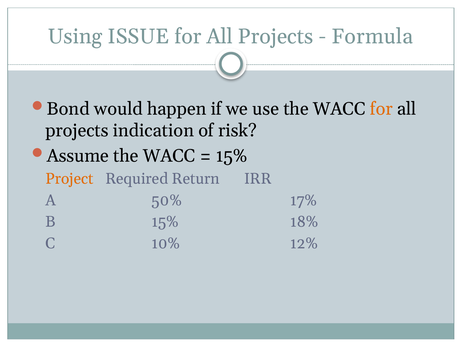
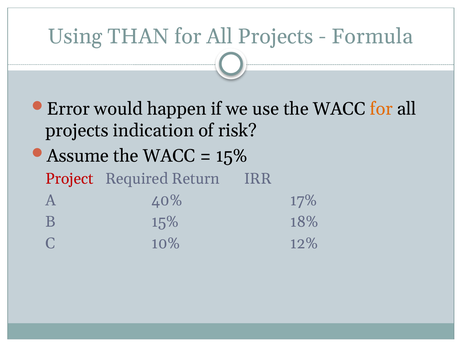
ISSUE: ISSUE -> THAN
Bond: Bond -> Error
Project colour: orange -> red
50%: 50% -> 40%
